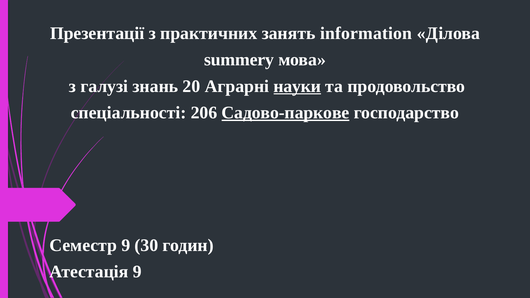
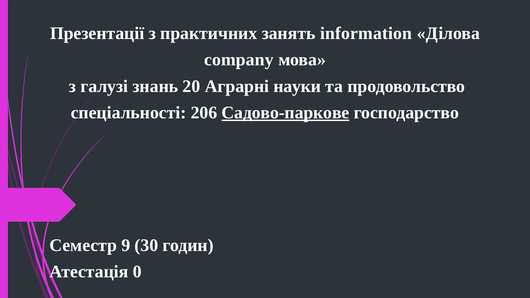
summery: summery -> company
науки underline: present -> none
Атестація 9: 9 -> 0
